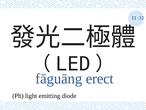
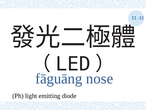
erect: erect -> nose
